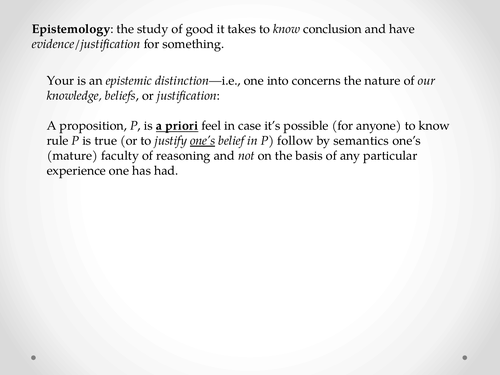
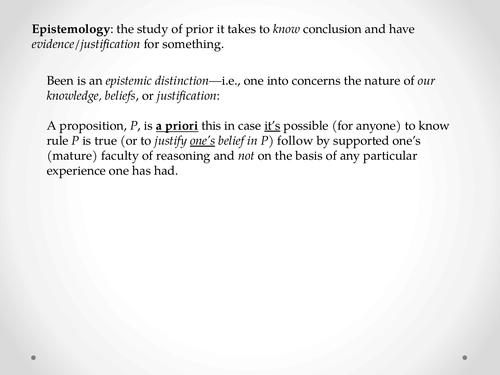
good: good -> prior
Your: Your -> Been
feel: feel -> this
it’s underline: none -> present
semantics: semantics -> supported
